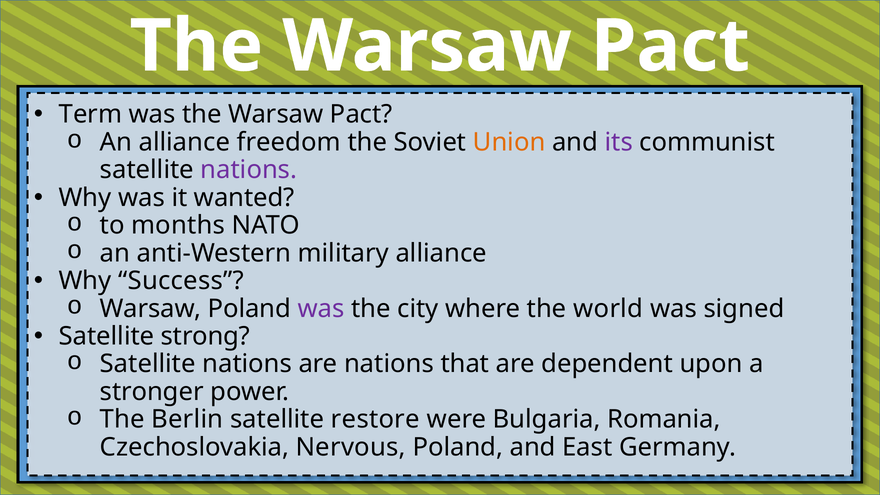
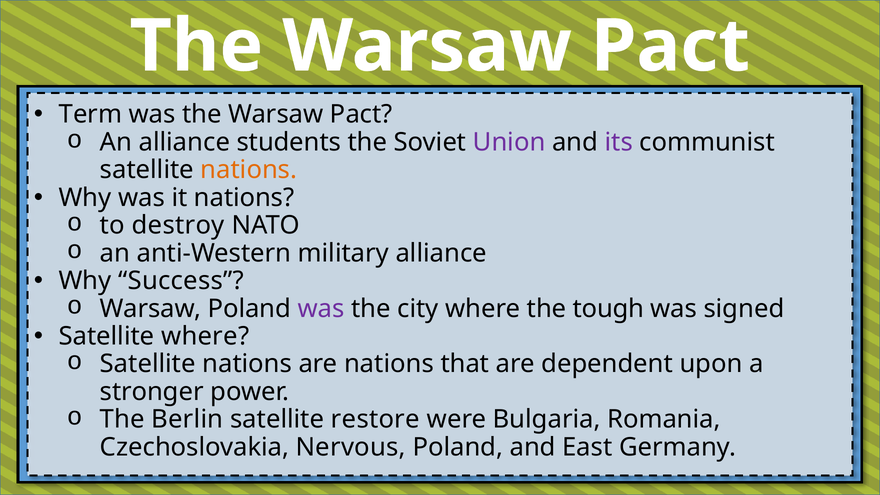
freedom: freedom -> students
Union colour: orange -> purple
nations at (249, 170) colour: purple -> orange
it wanted: wanted -> nations
months: months -> destroy
world: world -> tough
Satellite strong: strong -> where
